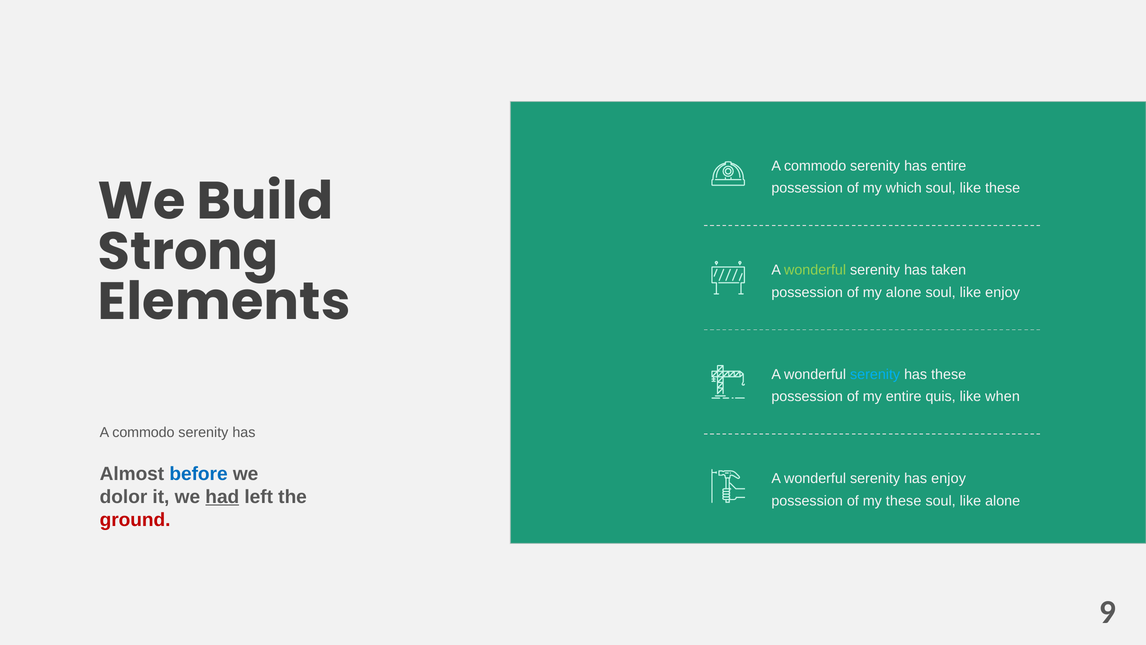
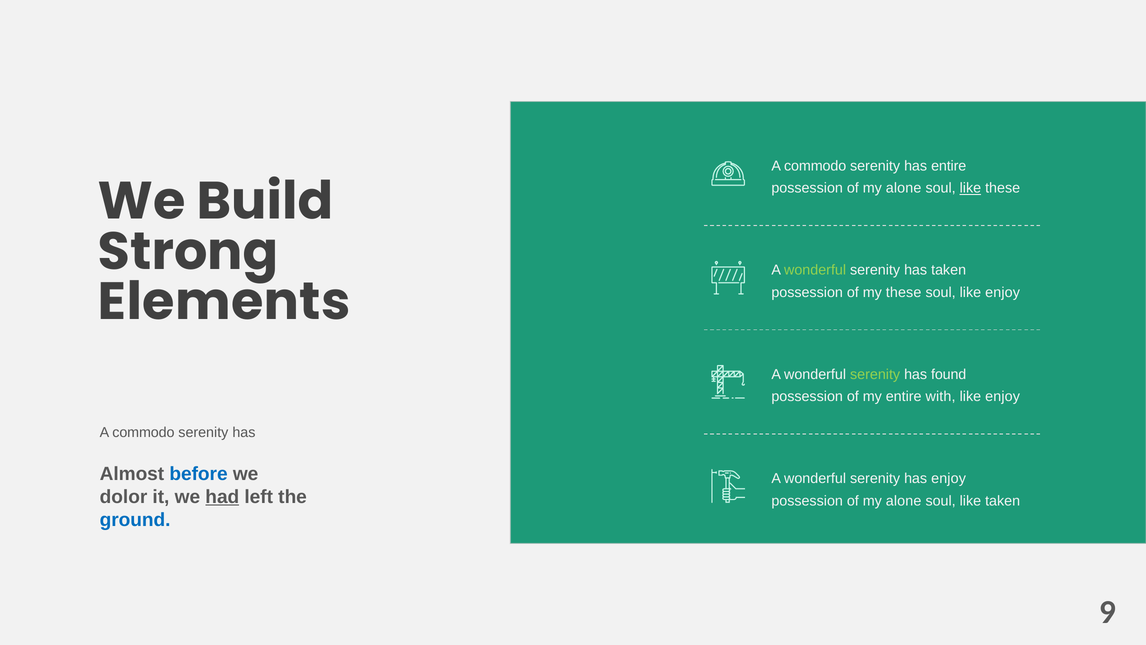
which at (904, 188): which -> alone
like at (970, 188) underline: none -> present
my alone: alone -> these
serenity at (875, 374) colour: light blue -> light green
has these: these -> found
quis: quis -> with
when at (1003, 396): when -> enjoy
these at (904, 500): these -> alone
like alone: alone -> taken
ground colour: red -> blue
